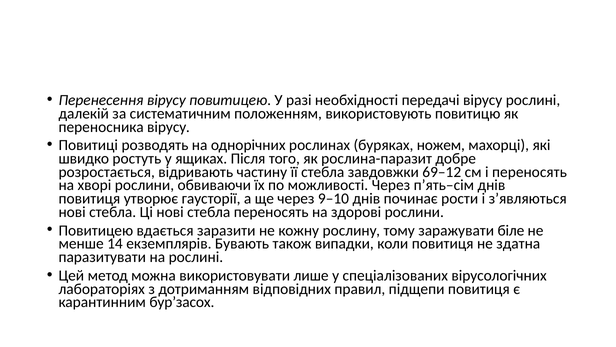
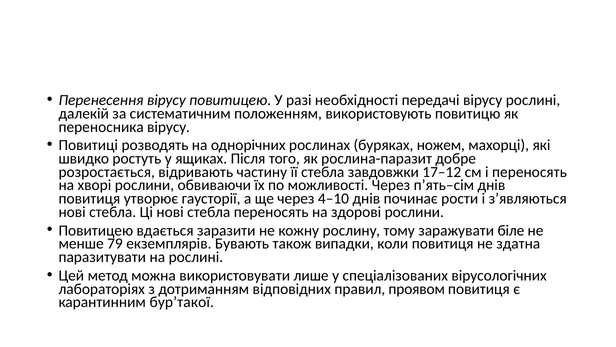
69–12: 69–12 -> 17–12
9–10: 9–10 -> 4–10
14: 14 -> 79
підщепи: підщепи -> проявом
бур’засох: бур’засох -> бур’такої
